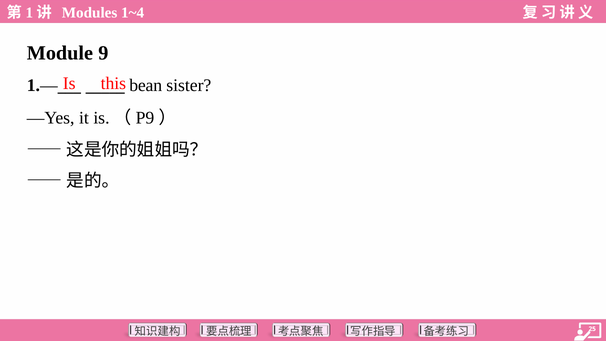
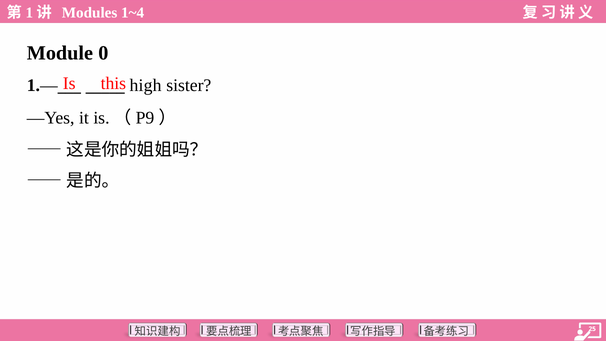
9: 9 -> 0
bean: bean -> high
